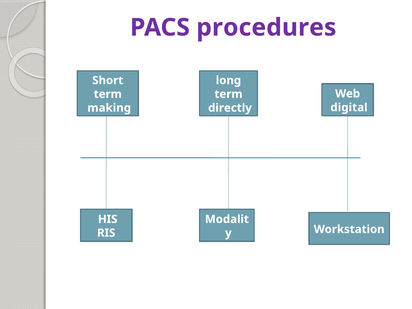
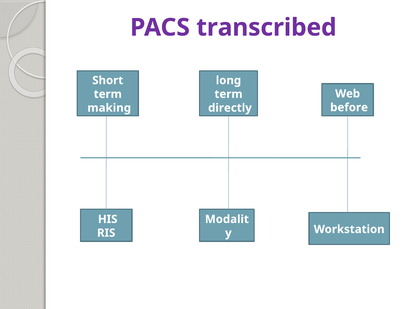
procedures: procedures -> transcribed
digital: digital -> before
